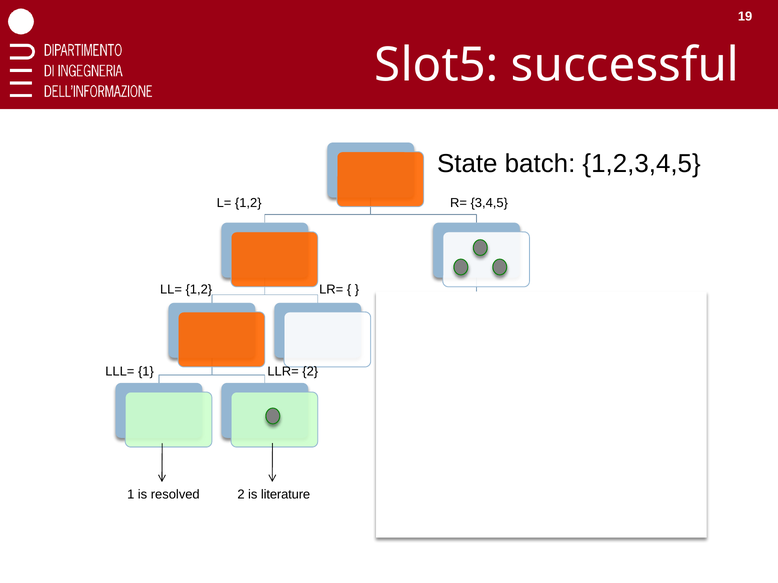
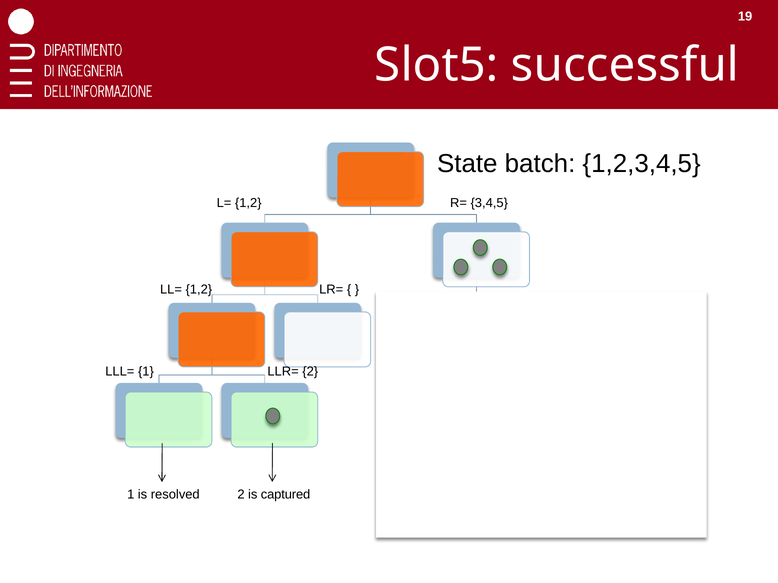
literature: literature -> captured
